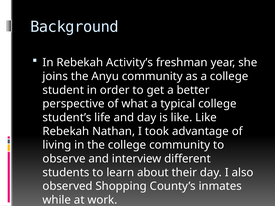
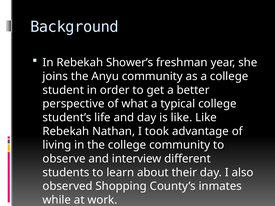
Activity’s: Activity’s -> Shower’s
